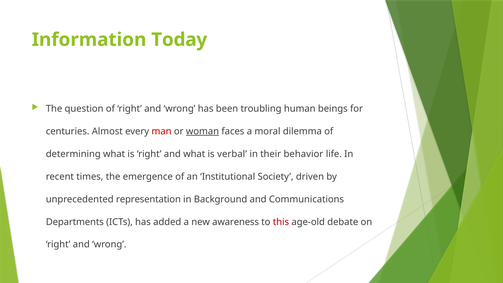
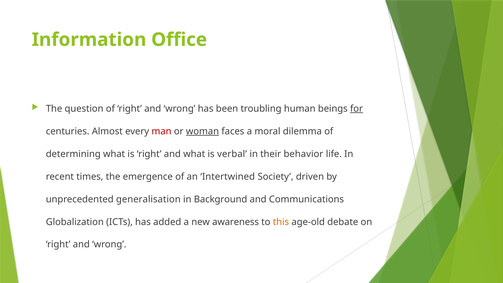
Today: Today -> Office
for underline: none -> present
Institutional: Institutional -> Intertwined
representation: representation -> generalisation
Departments: Departments -> Globalization
this colour: red -> orange
